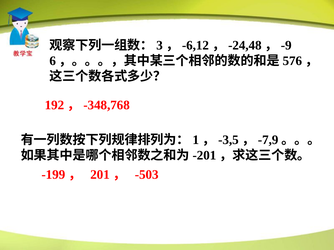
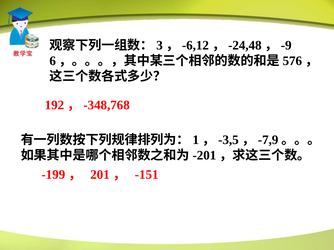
-503: -503 -> -151
